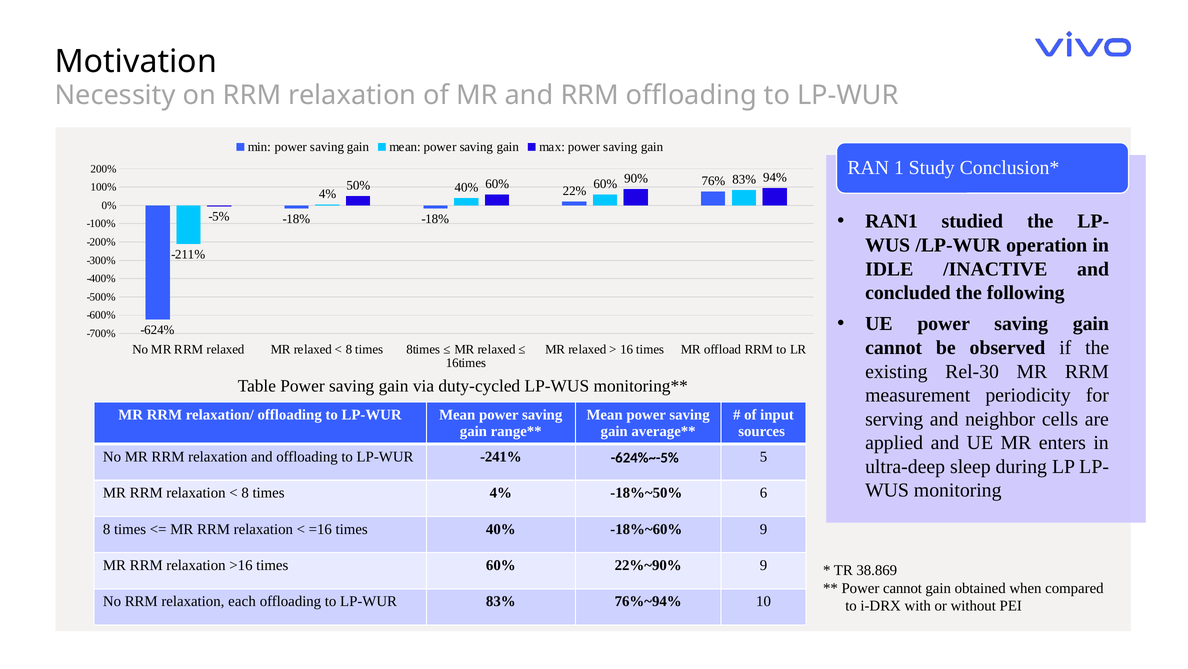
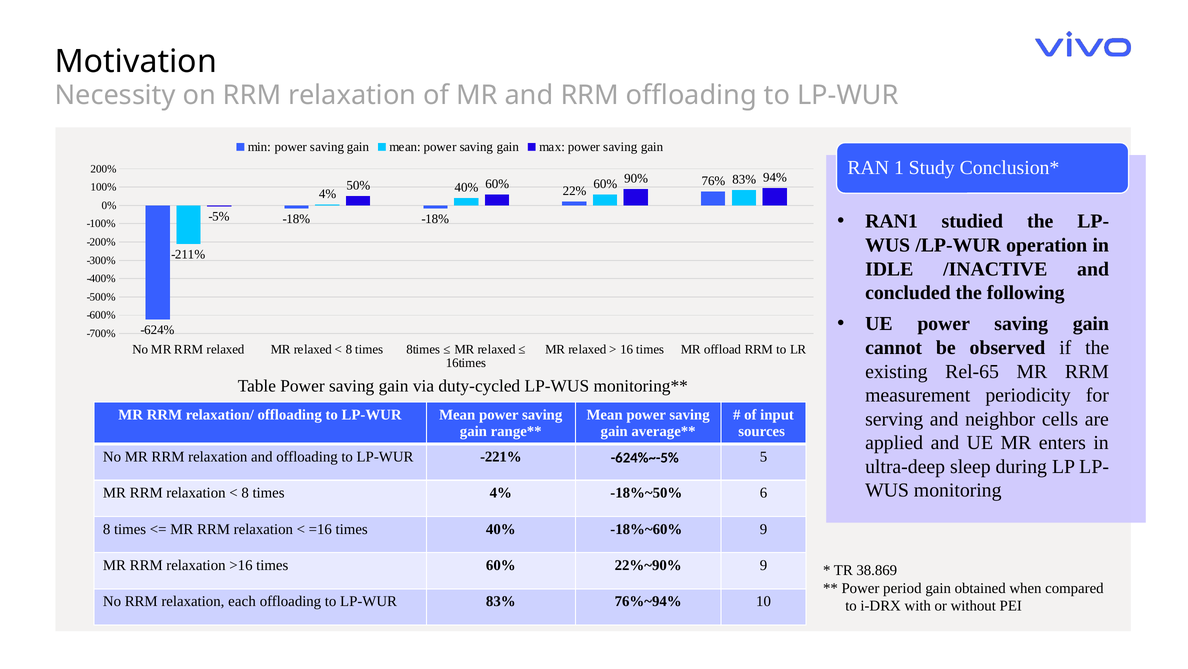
Rel-30: Rel-30 -> Rel-65
-241%: -241% -> -221%
Power cannot: cannot -> period
